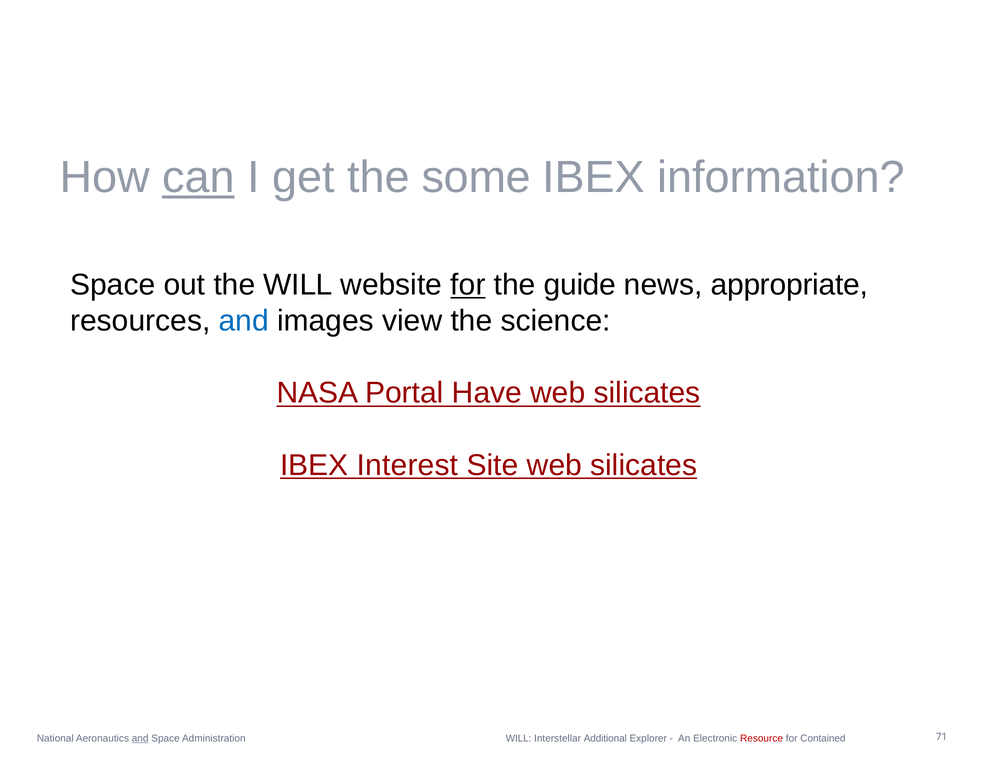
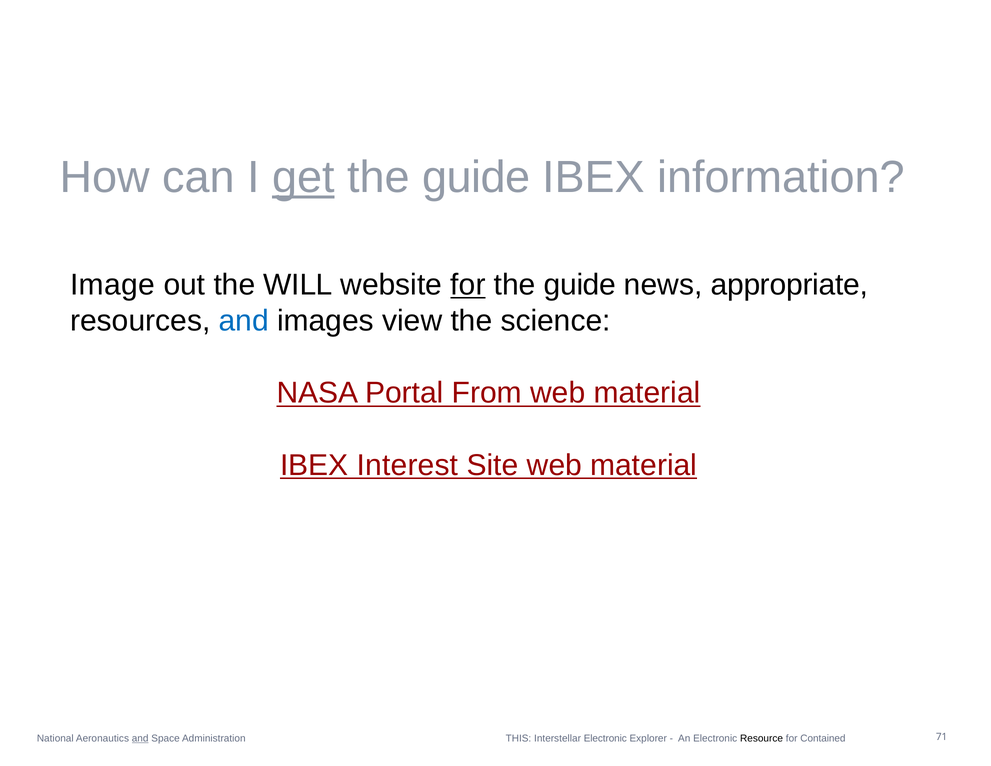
can underline: present -> none
get underline: none -> present
some at (476, 178): some -> guide
Space at (113, 285): Space -> Image
Have: Have -> From
silicates at (647, 393): silicates -> material
Site web silicates: silicates -> material
WILL at (519, 738): WILL -> THIS
Interstellar Additional: Additional -> Electronic
Resource colour: red -> black
